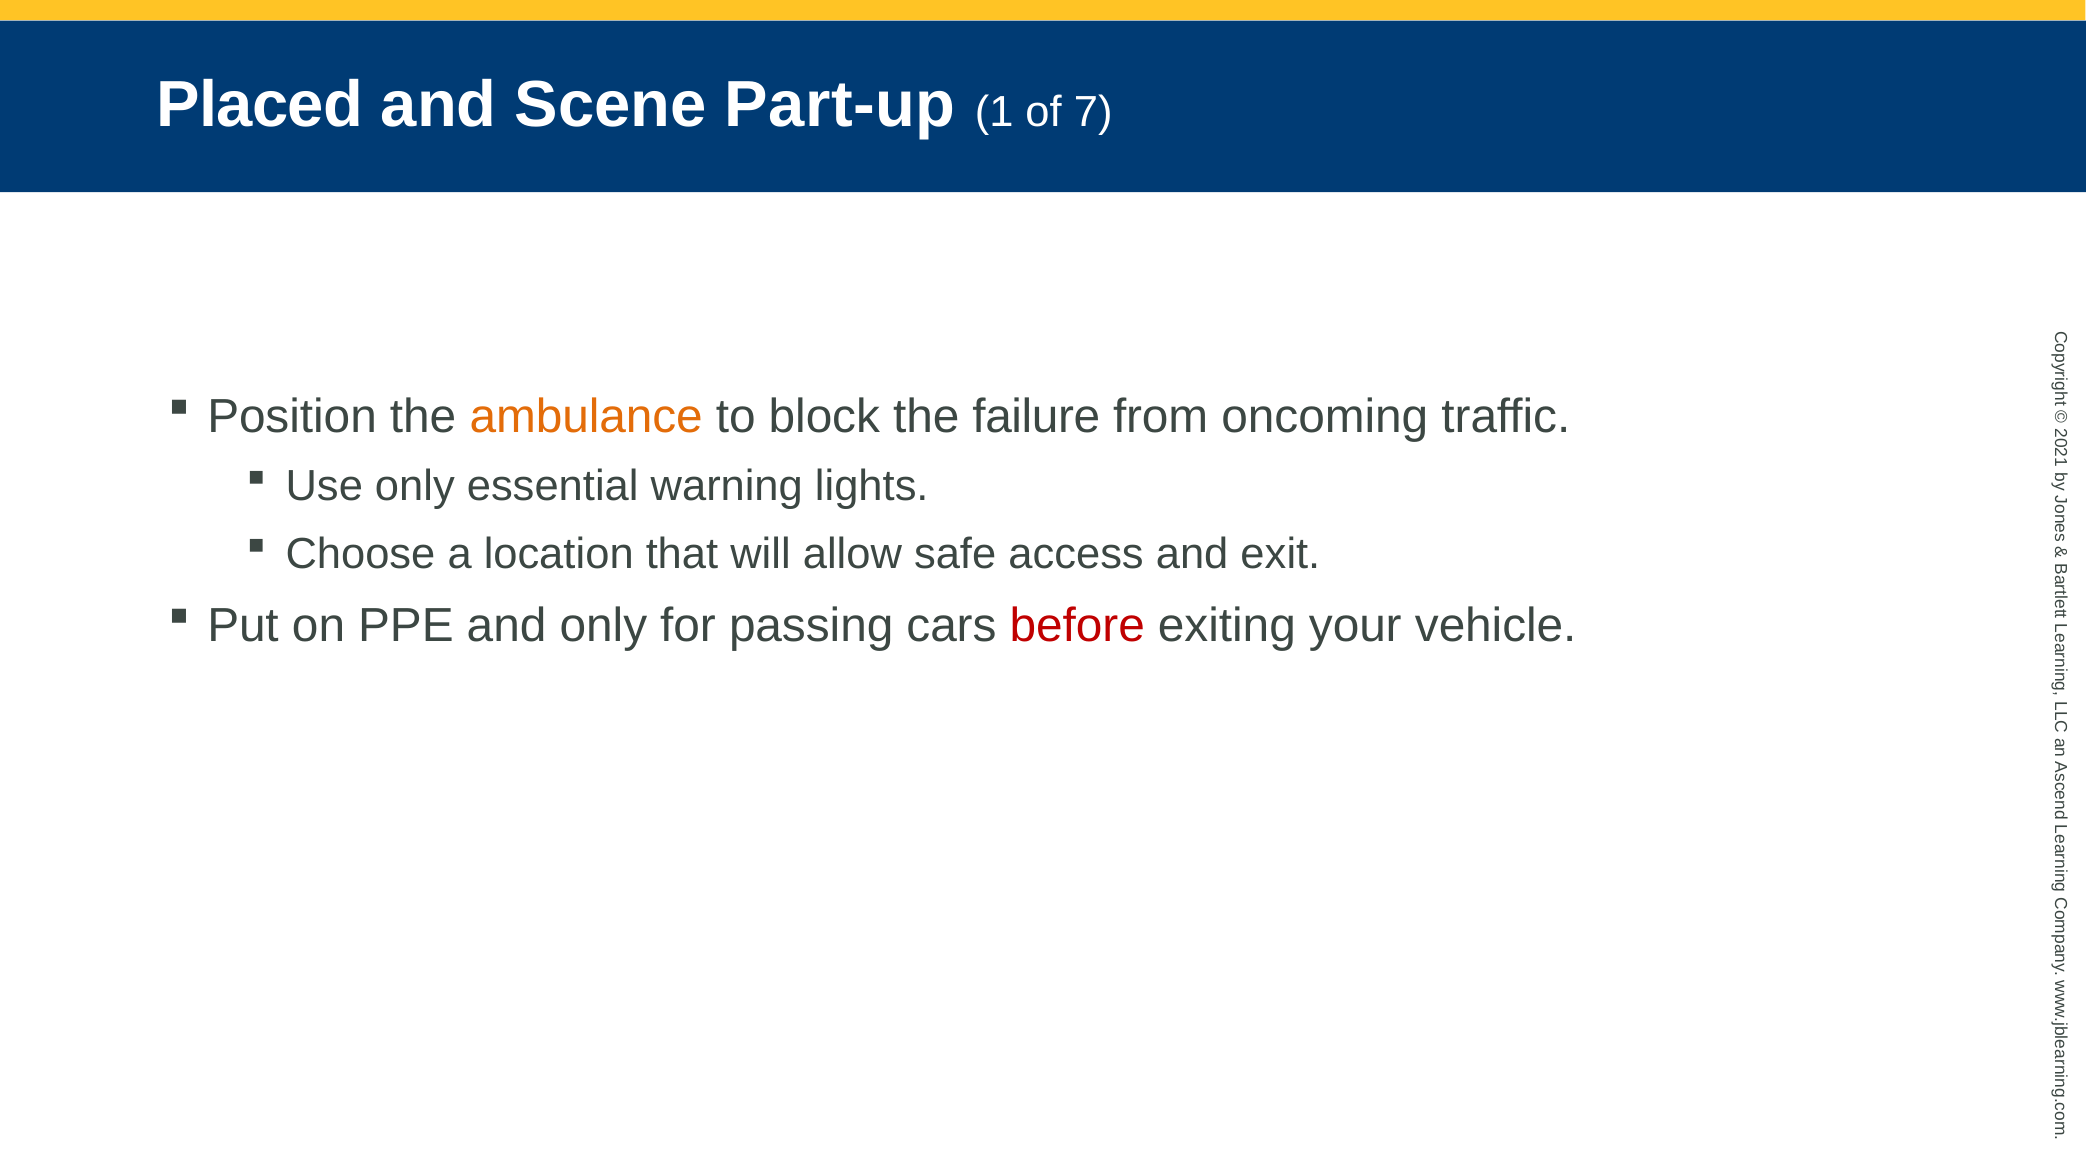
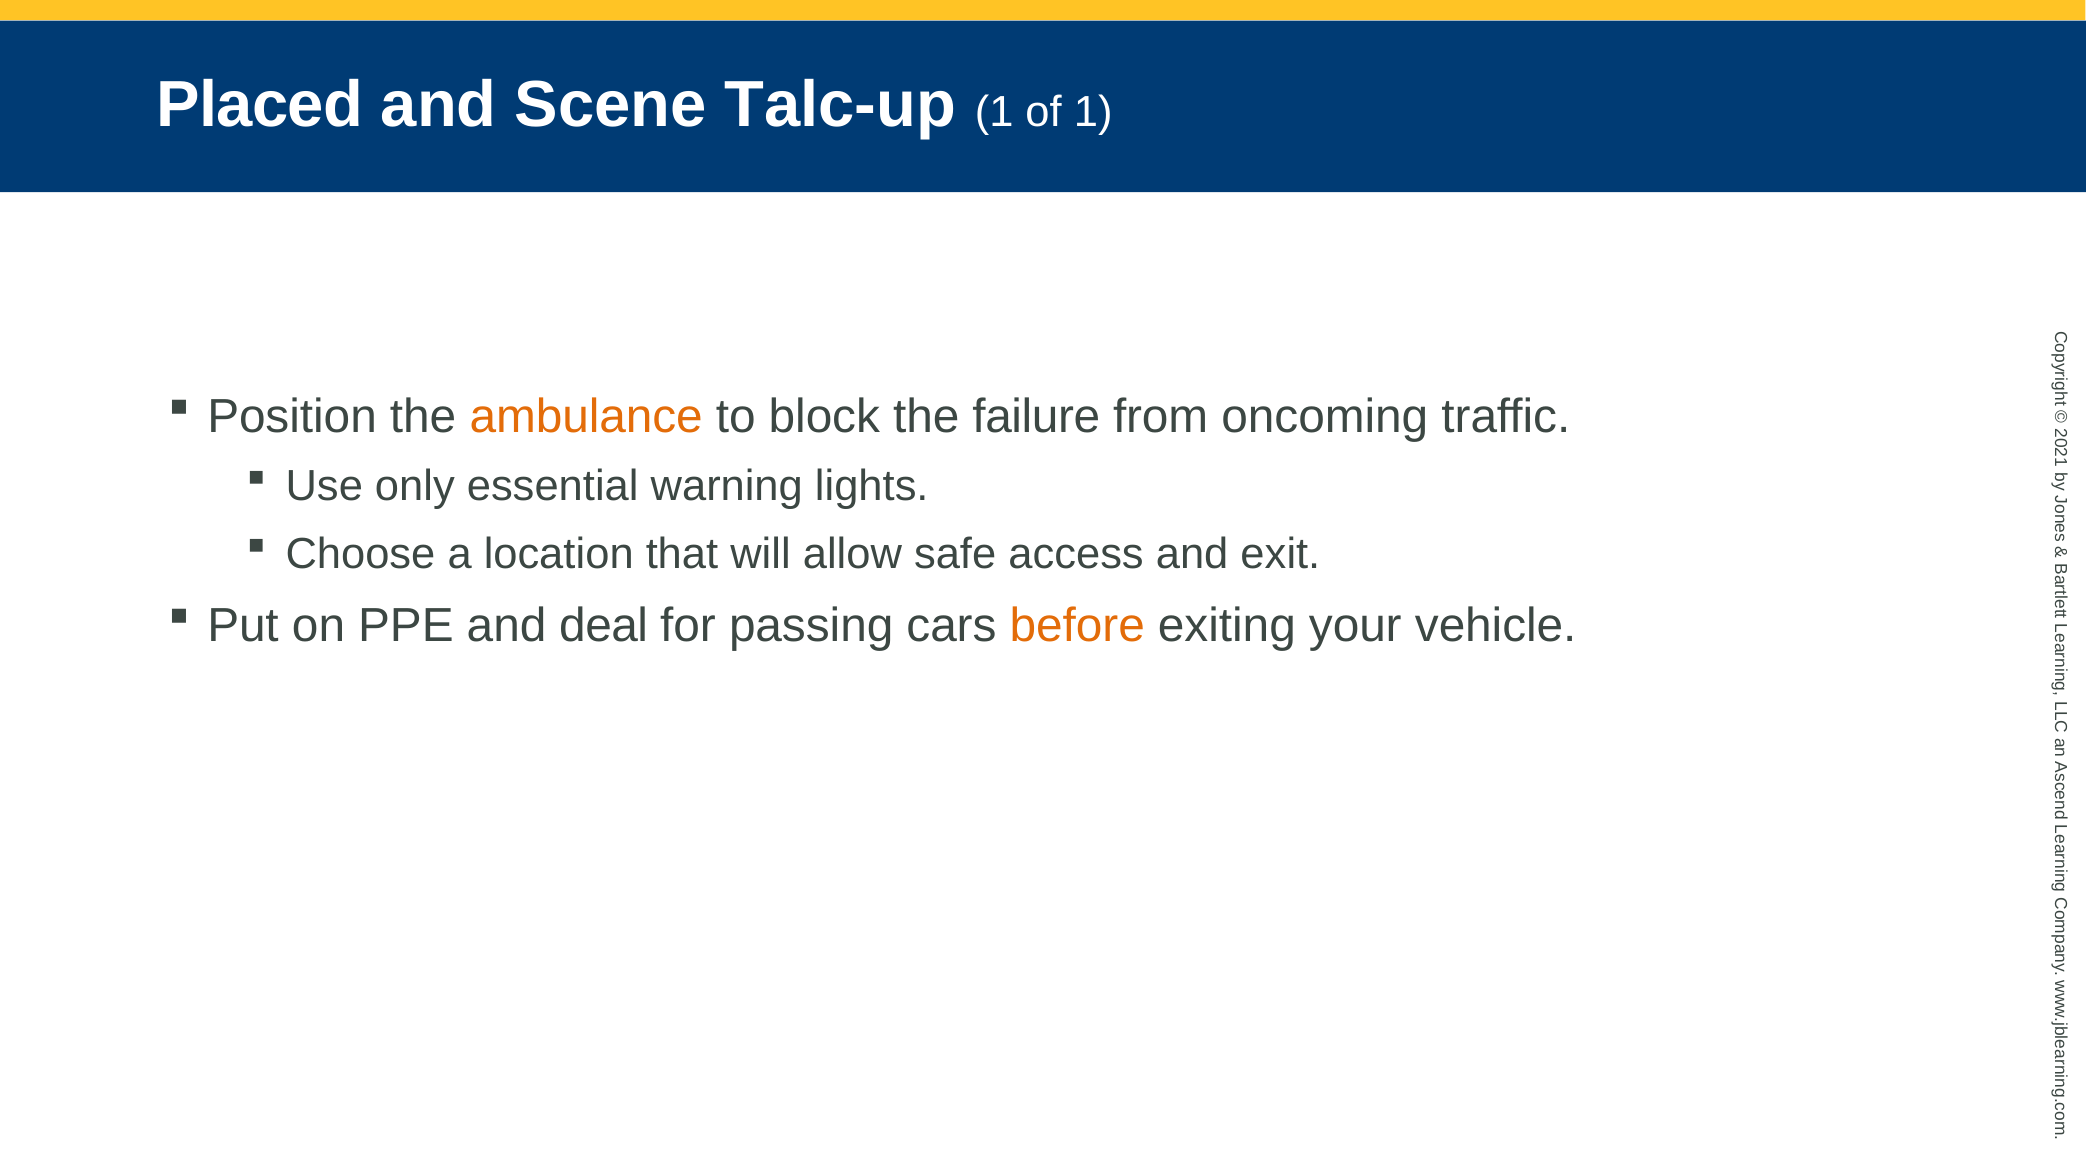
Part-up: Part-up -> Talc-up
of 7: 7 -> 1
and only: only -> deal
before colour: red -> orange
